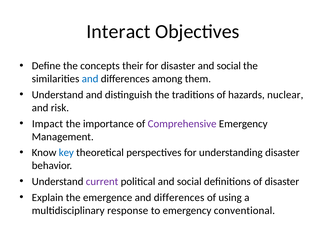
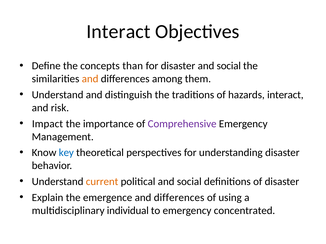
their: their -> than
and at (90, 79) colour: blue -> orange
hazards nuclear: nuclear -> interact
current colour: purple -> orange
response: response -> individual
conventional: conventional -> concentrated
